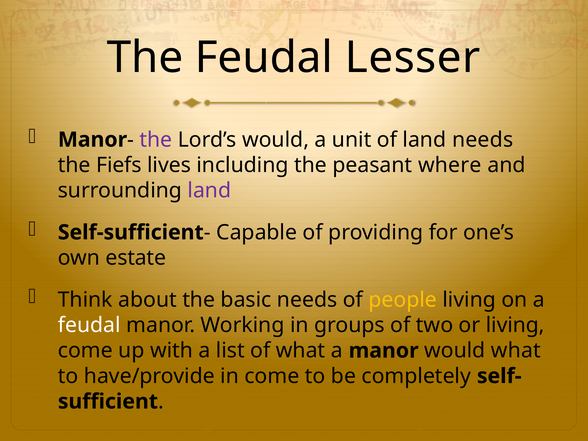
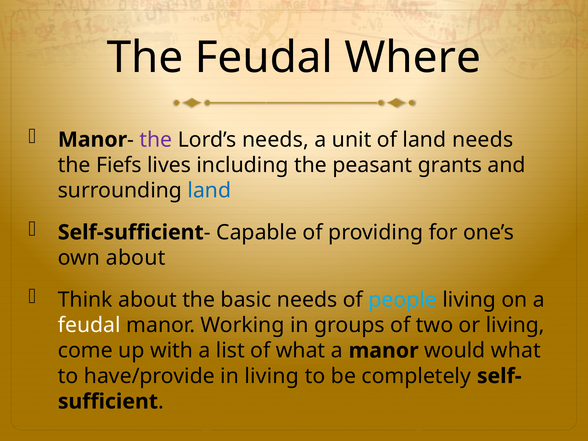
Lesser: Lesser -> Where
Lord’s would: would -> needs
where: where -> grants
land at (209, 191) colour: purple -> blue
own estate: estate -> about
people colour: yellow -> light blue
in come: come -> living
